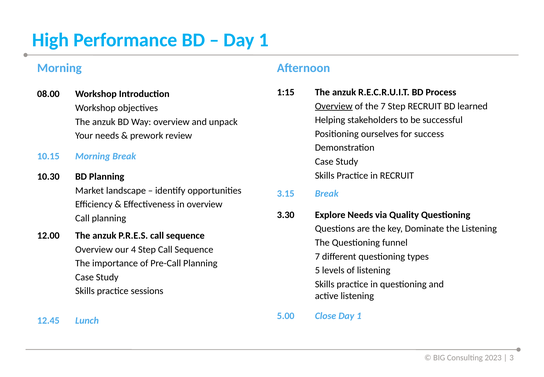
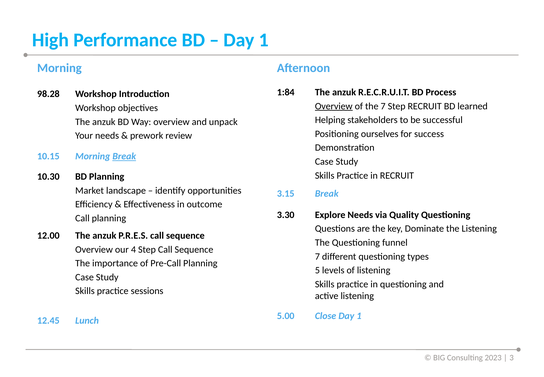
1:15: 1:15 -> 1:84
08.00: 08.00 -> 98.28
Break at (124, 156) underline: none -> present
in overview: overview -> outcome
